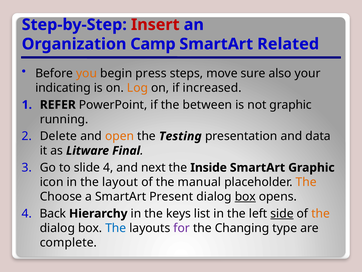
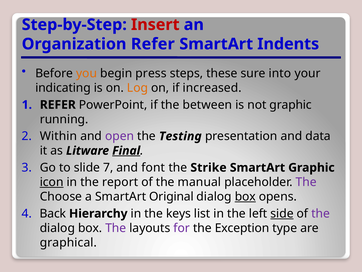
Organization Camp: Camp -> Refer
Related: Related -> Indents
move: move -> these
also: also -> into
Delete: Delete -> Within
open colour: orange -> purple
Final underline: none -> present
slide 4: 4 -> 7
next: next -> font
Inside: Inside -> Strike
icon underline: none -> present
layout: layout -> report
The at (306, 182) colour: orange -> purple
Present: Present -> Original
the at (321, 213) colour: orange -> purple
The at (116, 228) colour: blue -> purple
Changing: Changing -> Exception
complete: complete -> graphical
